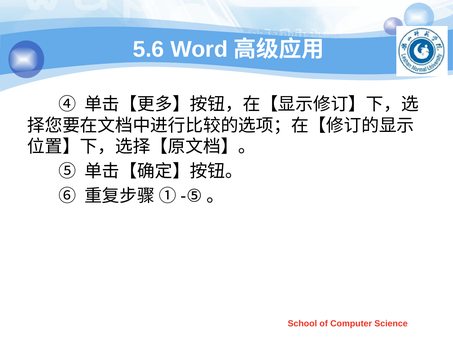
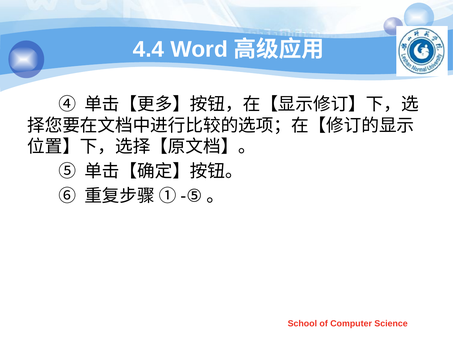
5.6: 5.6 -> 4.4
